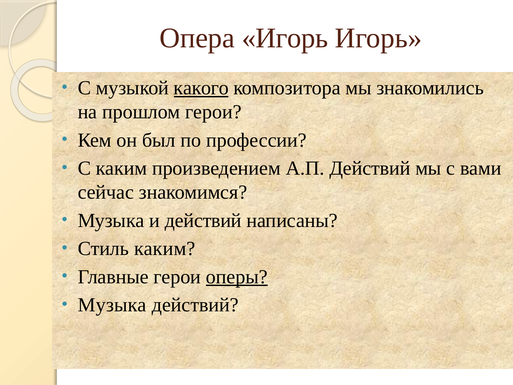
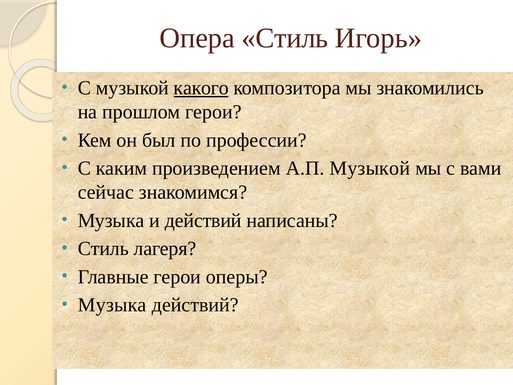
Опера Игорь: Игорь -> Стиль
А.П Действий: Действий -> Музыкой
Стиль каким: каким -> лагеря
оперы underline: present -> none
